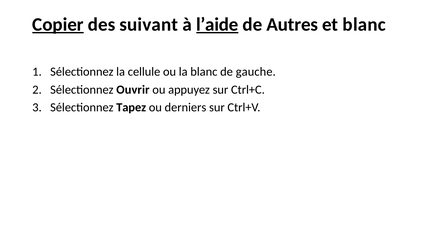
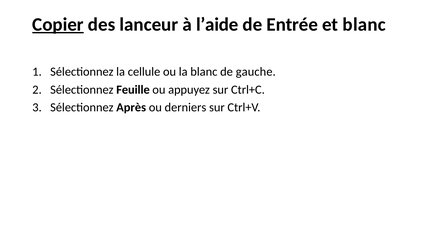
suivant: suivant -> lanceur
l’aide underline: present -> none
Autres: Autres -> Entrée
Ouvrir: Ouvrir -> Feuille
Tapez: Tapez -> Après
